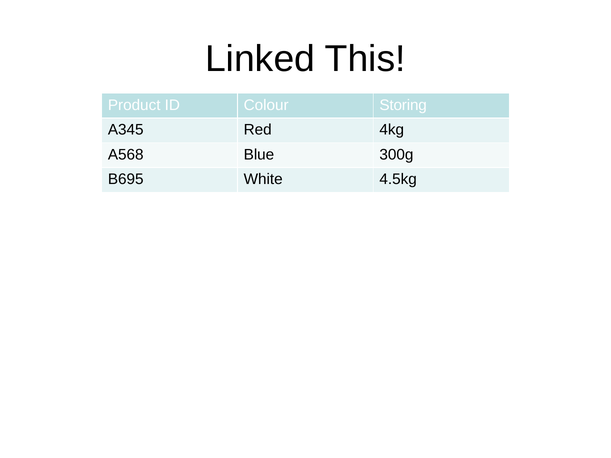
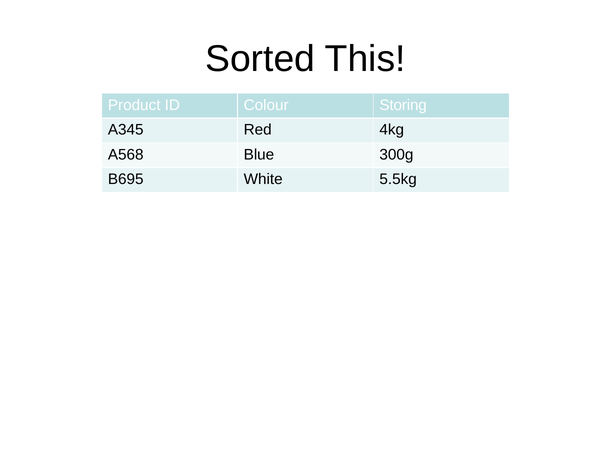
Linked: Linked -> Sorted
4.5kg: 4.5kg -> 5.5kg
